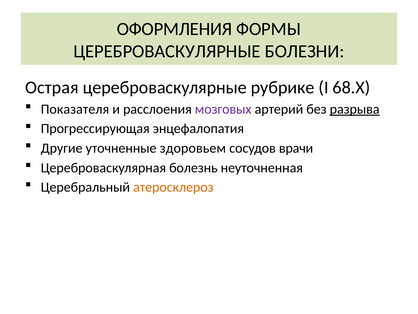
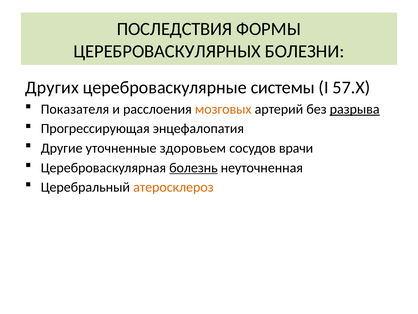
ОФОРМЛЕНИЯ: ОФОРМЛЕНИЯ -> ПОСЛЕДСТВИЯ
ЦЕРЕБРОВАСКУЛЯРНЫЕ at (167, 51): ЦЕРЕБРОВАСКУЛЯРНЫЕ -> ЦЕРЕБРОВАСКУЛЯРНЫХ
Острая: Острая -> Других
рубрике: рубрике -> системы
68.X: 68.X -> 57.X
мозговых colour: purple -> orange
болезнь underline: none -> present
